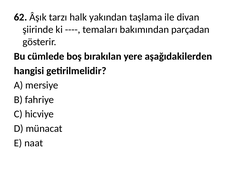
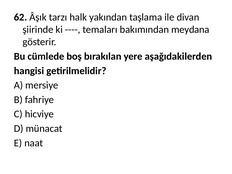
parçadan: parçadan -> meydana
